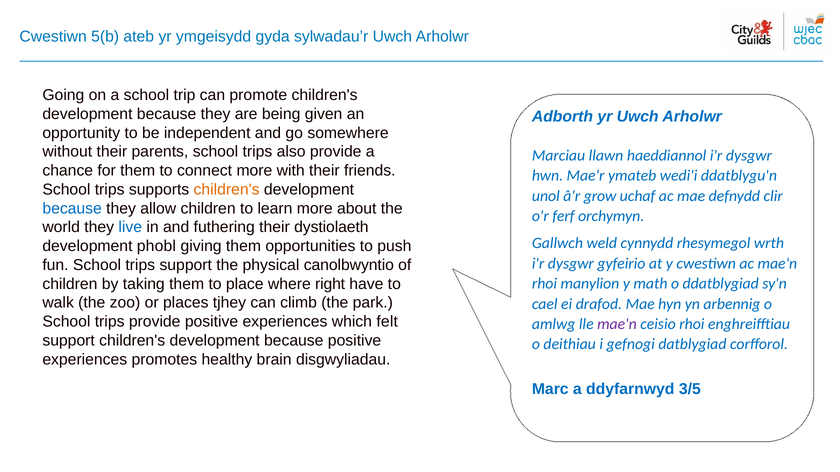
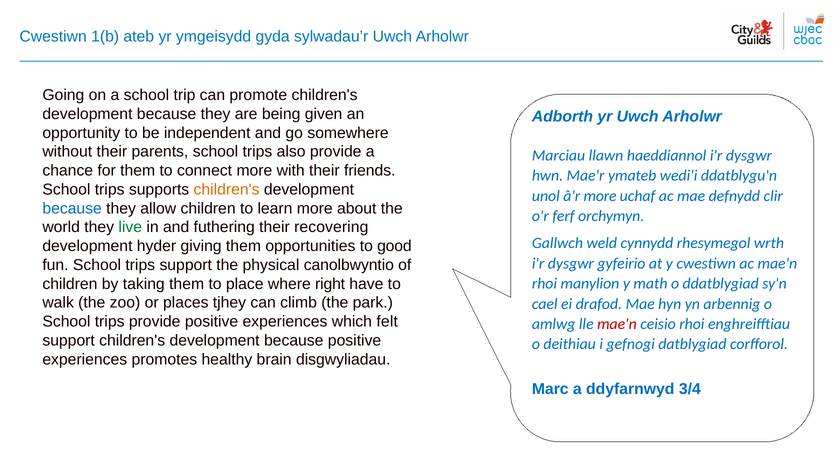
5(b: 5(b -> 1(b
â'r grow: grow -> more
live colour: blue -> green
dystiolaeth: dystiolaeth -> recovering
phobl: phobl -> hyder
push: push -> good
mae'n at (617, 324) colour: purple -> red
3/5: 3/5 -> 3/4
